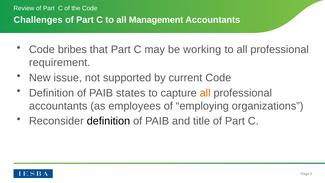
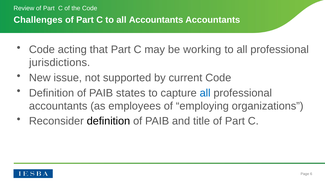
all Management: Management -> Accountants
bribes: bribes -> acting
requirement: requirement -> jurisdictions
all at (205, 93) colour: orange -> blue
